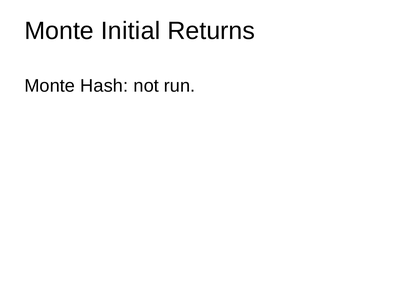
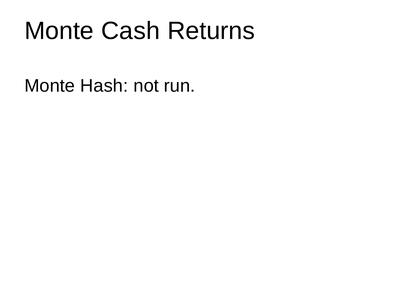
Initial: Initial -> Cash
